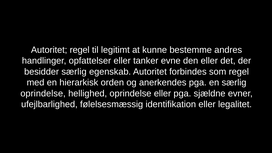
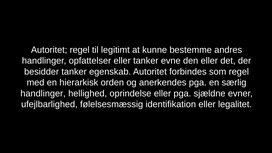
besidder særlig: særlig -> tanker
oprindelse at (43, 93): oprindelse -> handlinger
